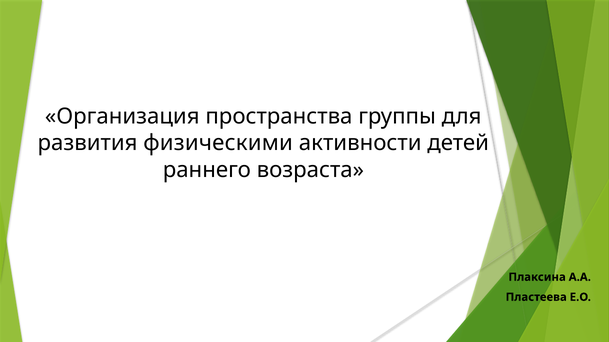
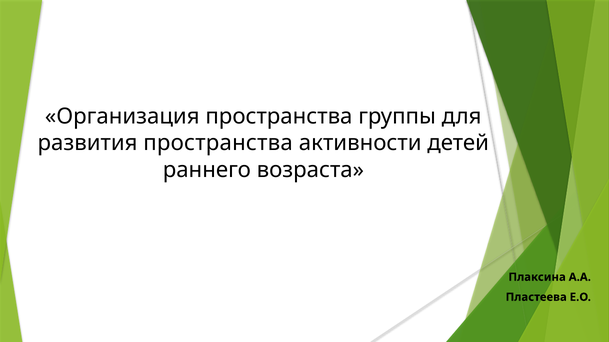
развития физическими: физическими -> пространства
